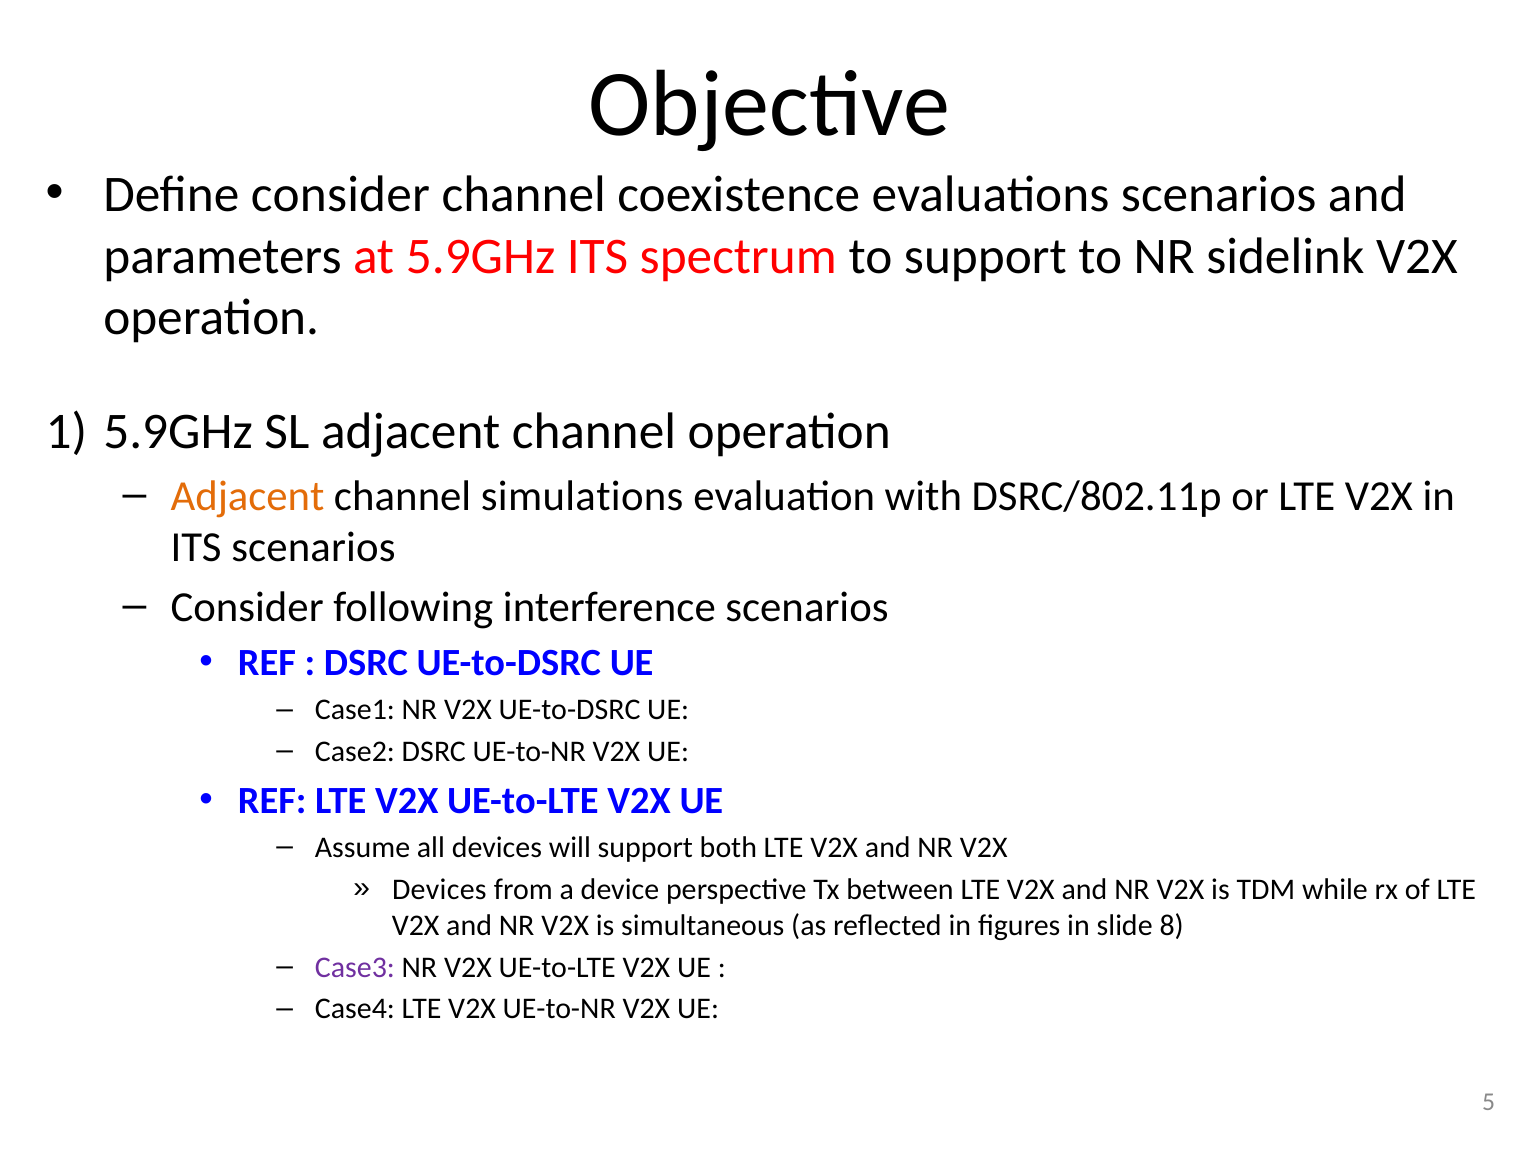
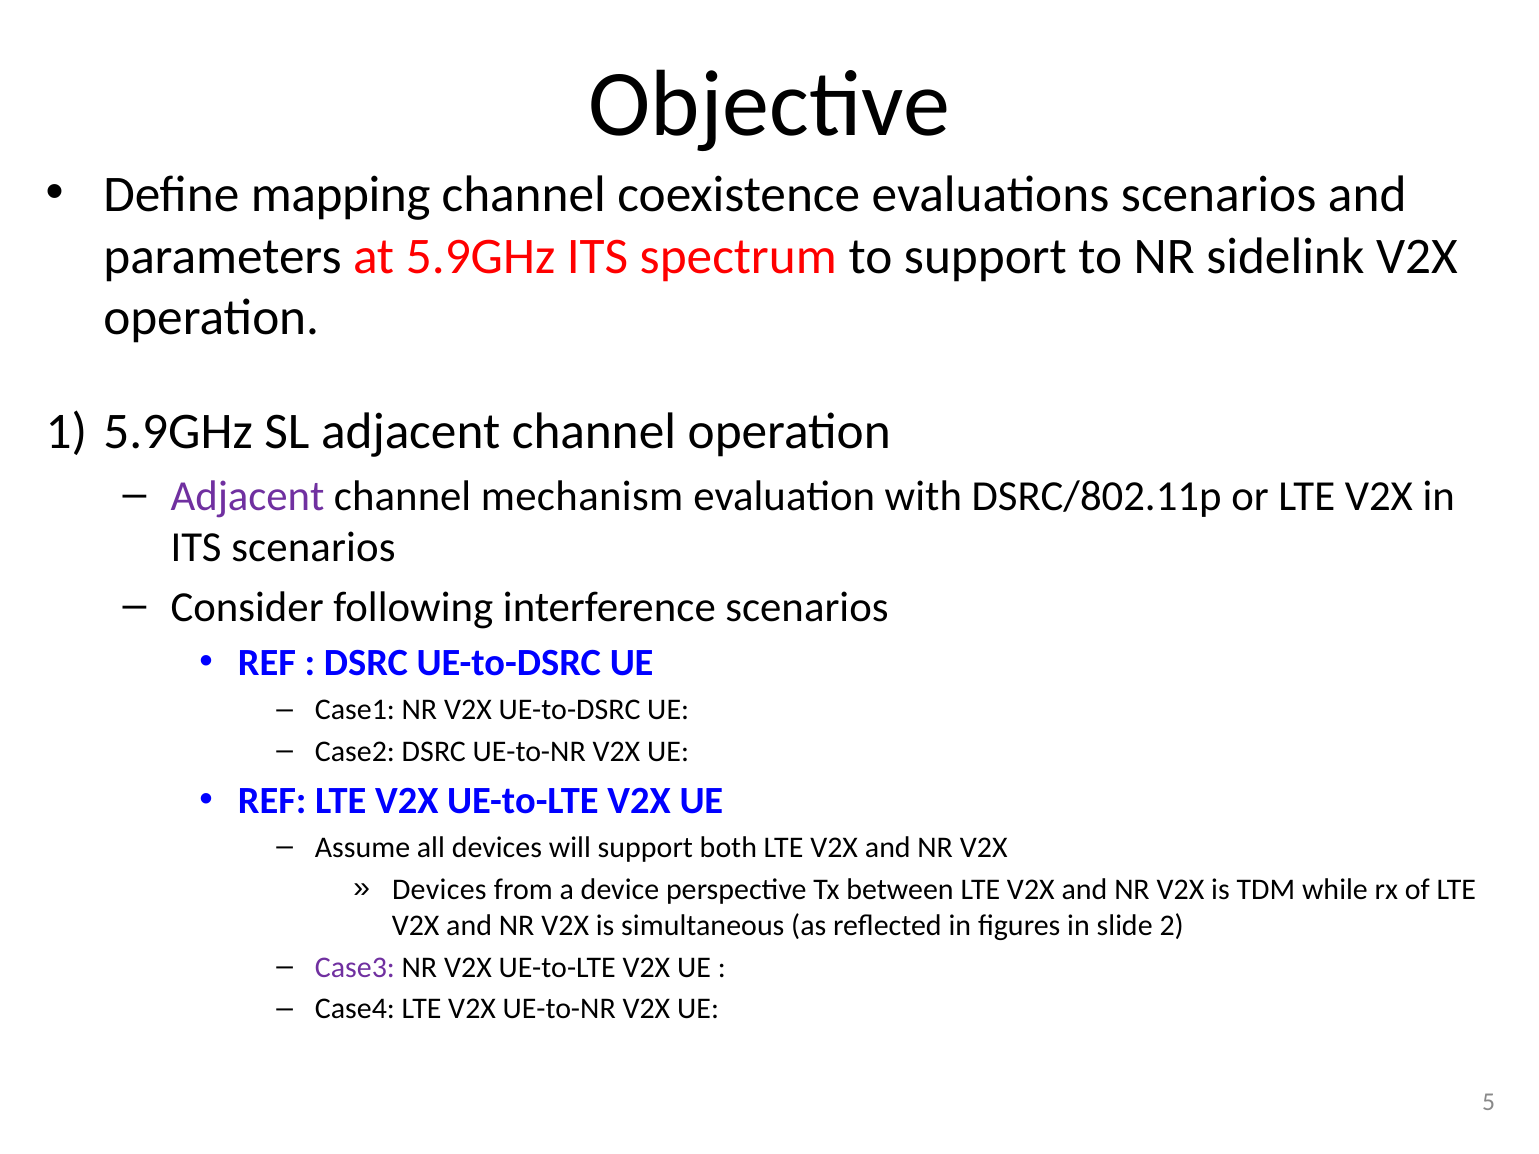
Define consider: consider -> mapping
Adjacent at (248, 496) colour: orange -> purple
simulations: simulations -> mechanism
8: 8 -> 2
